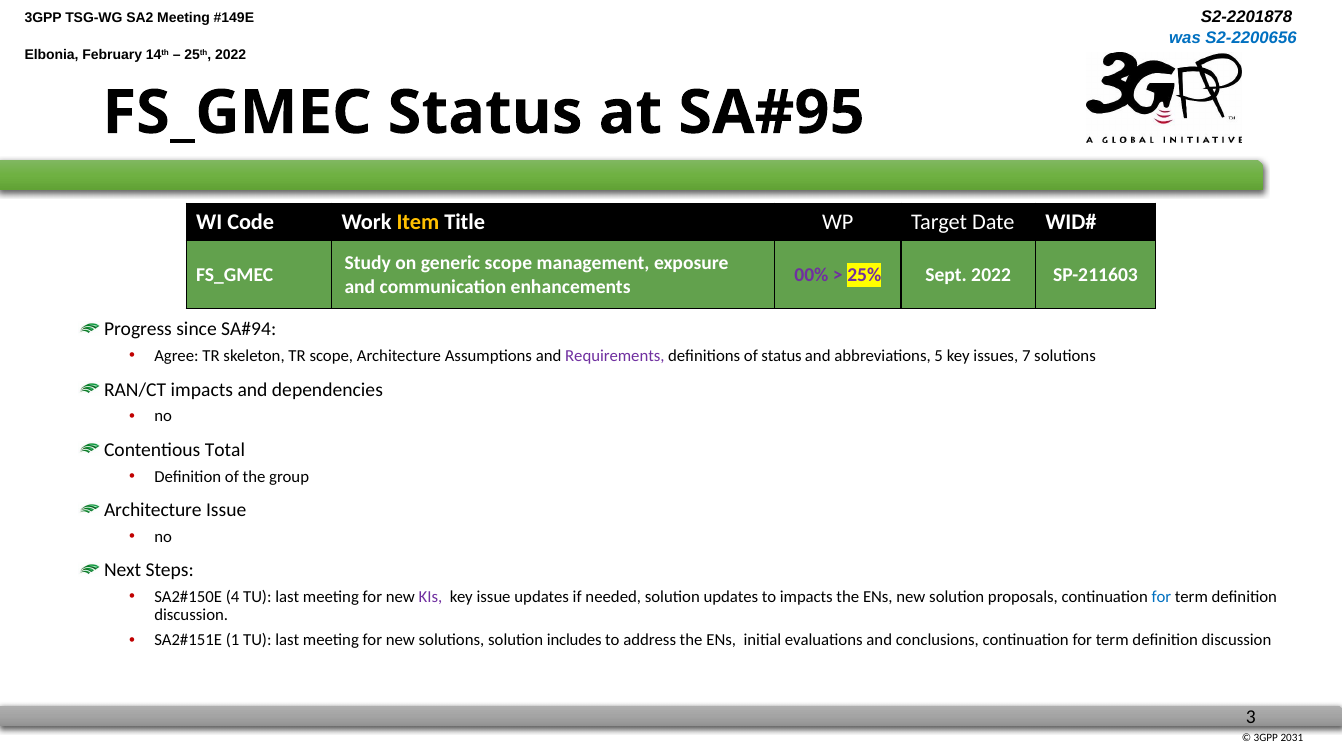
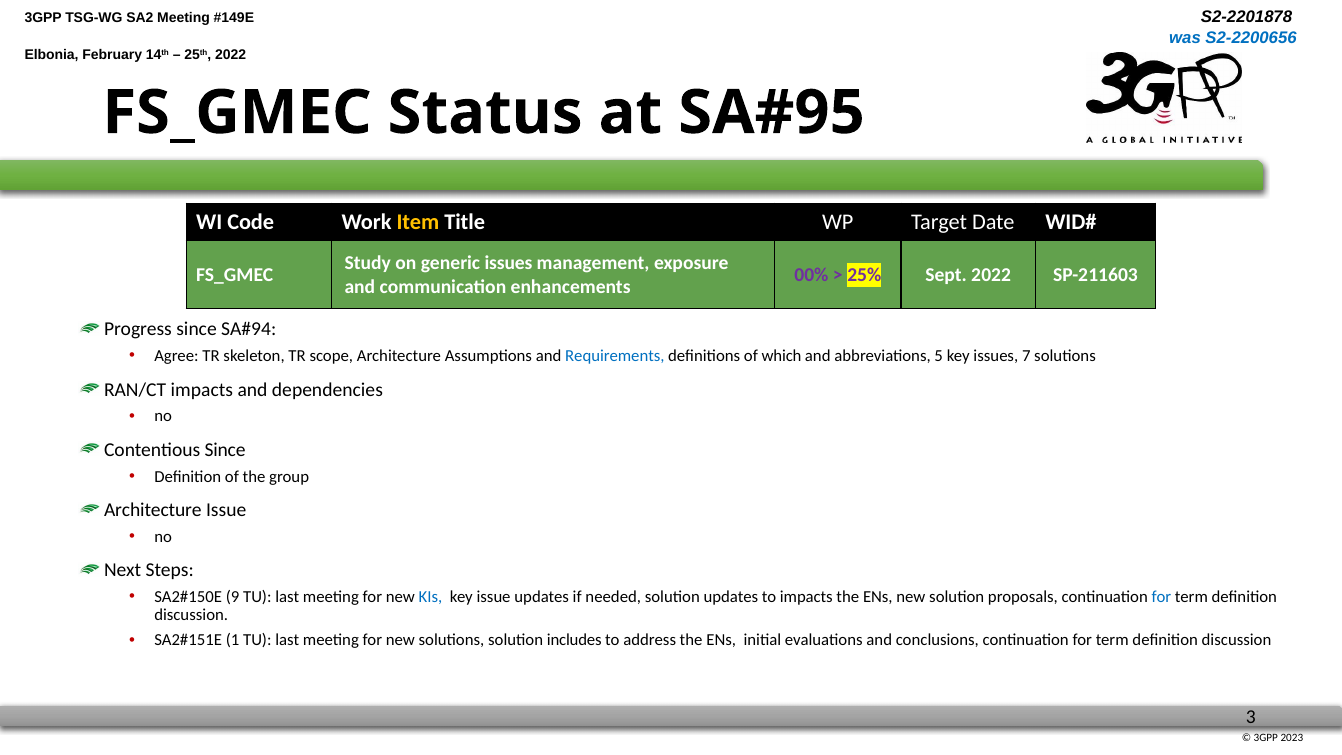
generic scope: scope -> issues
Requirements colour: purple -> blue
of status: status -> which
Contentious Total: Total -> Since
4: 4 -> 9
KIs colour: purple -> blue
2031: 2031 -> 2023
